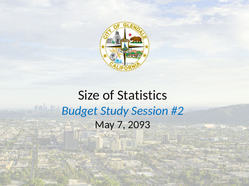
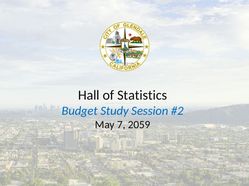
Size: Size -> Hall
2093: 2093 -> 2059
